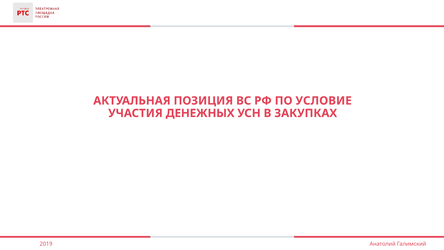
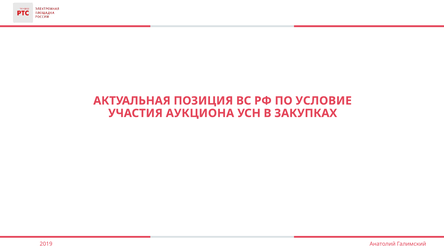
ДЕНЕЖНЫХ: ДЕНЕЖНЫХ -> АУКЦИОНА
